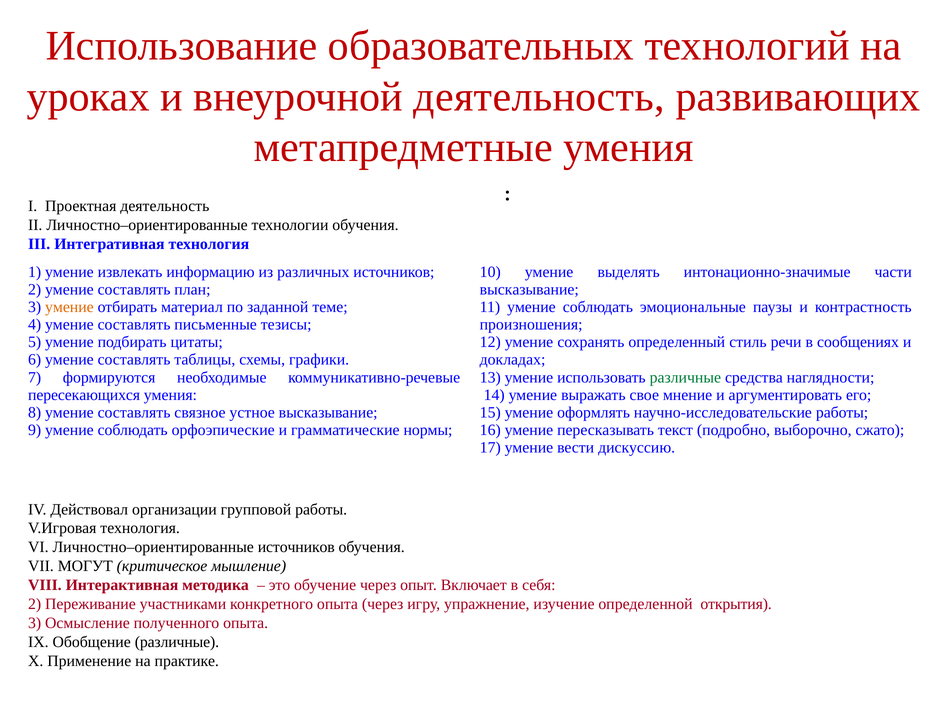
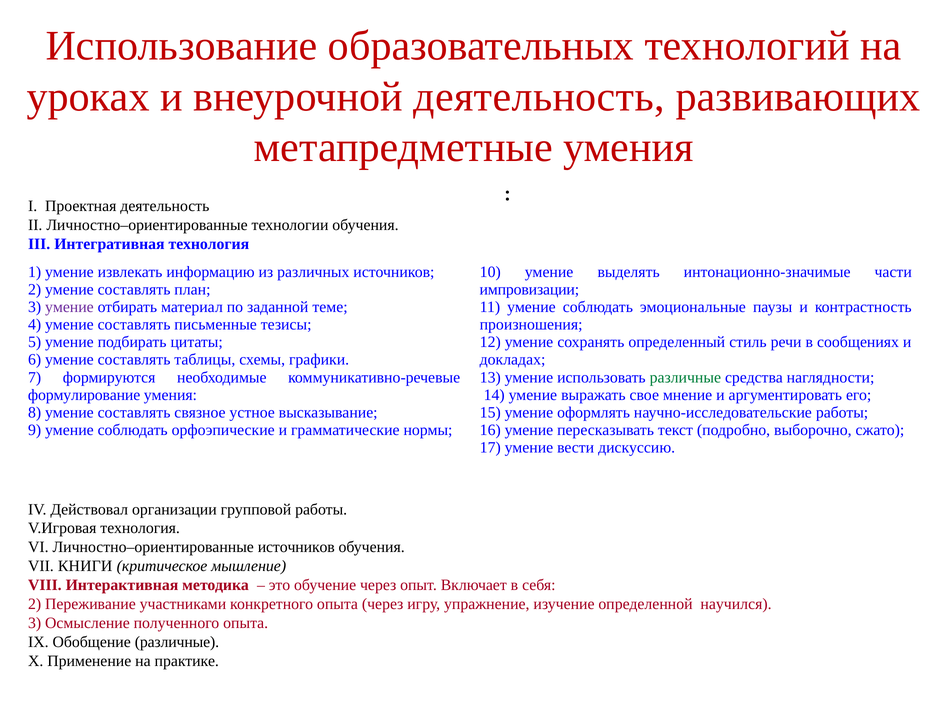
высказывание at (529, 290): высказывание -> импровизации
умение at (69, 307) colour: orange -> purple
пересекающихся: пересекающихся -> формулирование
МОГУТ: МОГУТ -> КНИГИ
открытия: открытия -> научился
